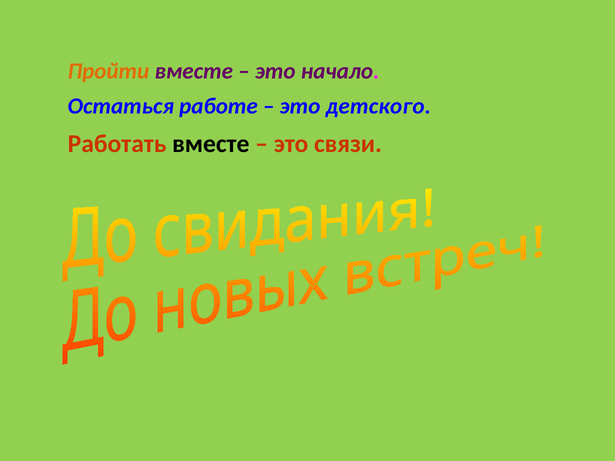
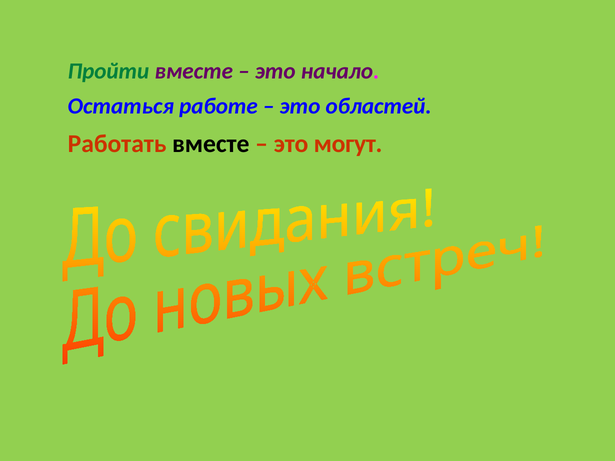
Пройти colour: orange -> green
детского: детского -> областей
связи: связи -> могут
